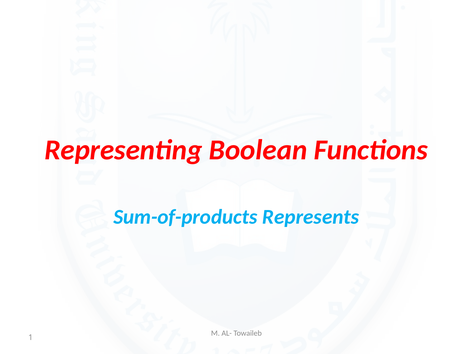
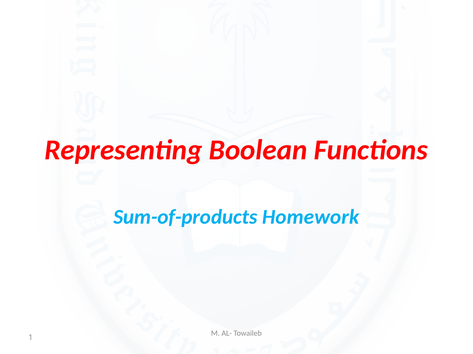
Represents: Represents -> Homework
